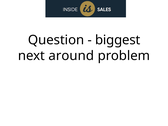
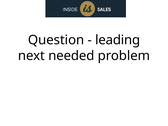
biggest: biggest -> leading
around: around -> needed
